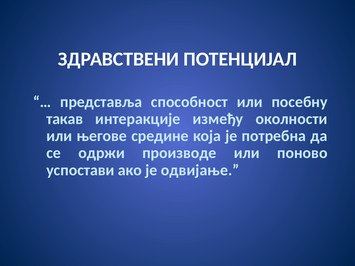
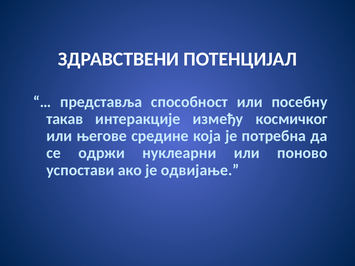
околности: околности -> космичког
производе: производе -> нуклеарни
